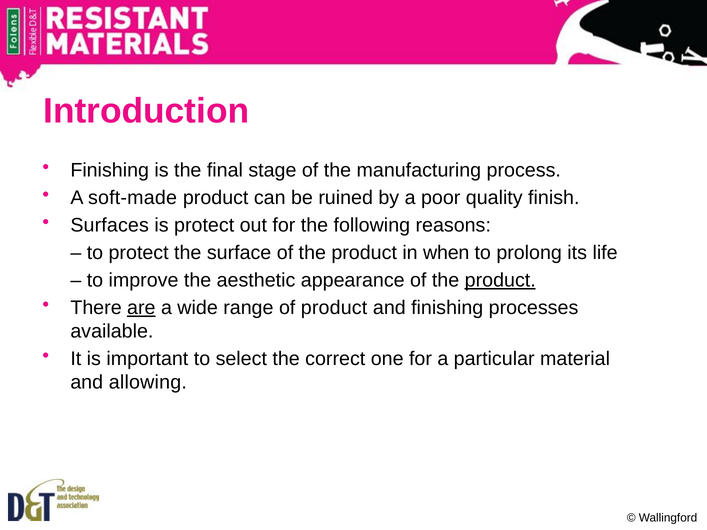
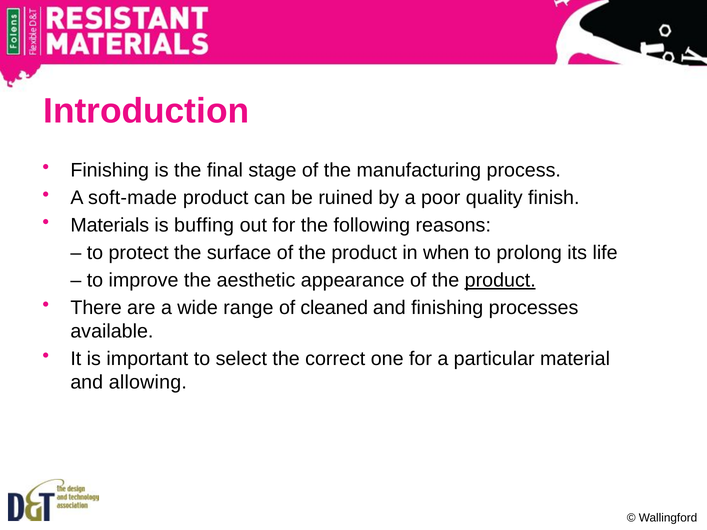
Surfaces: Surfaces -> Materials
is protect: protect -> buffing
are underline: present -> none
of product: product -> cleaned
